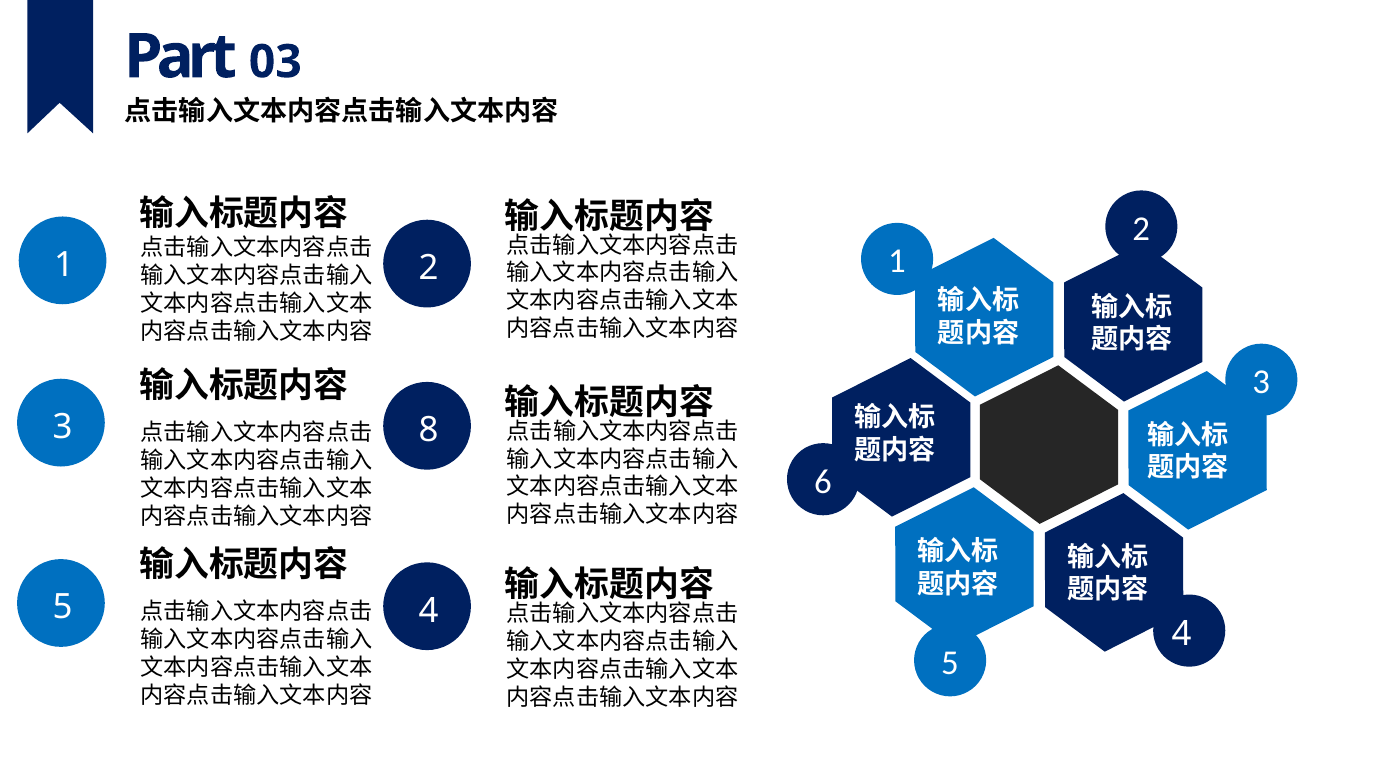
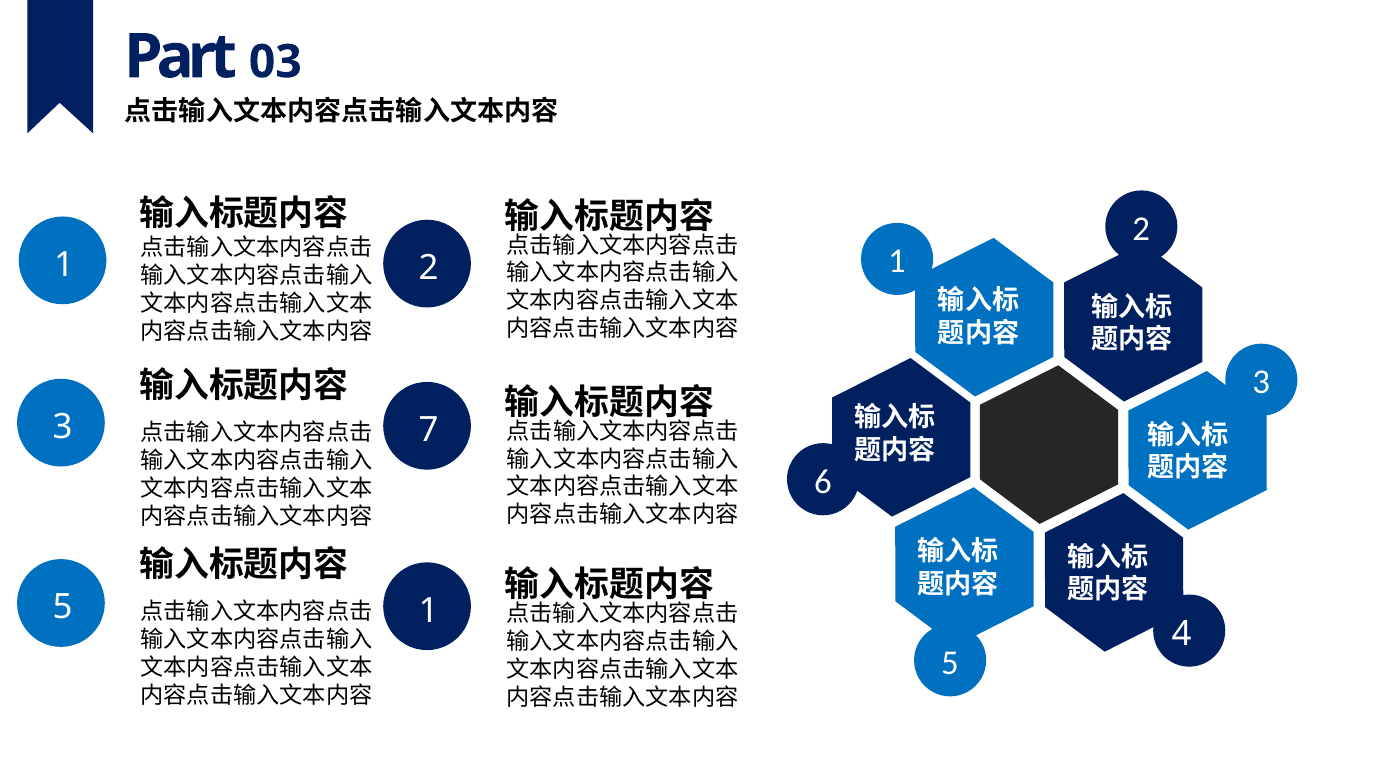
8: 8 -> 7
4 at (429, 610): 4 -> 1
